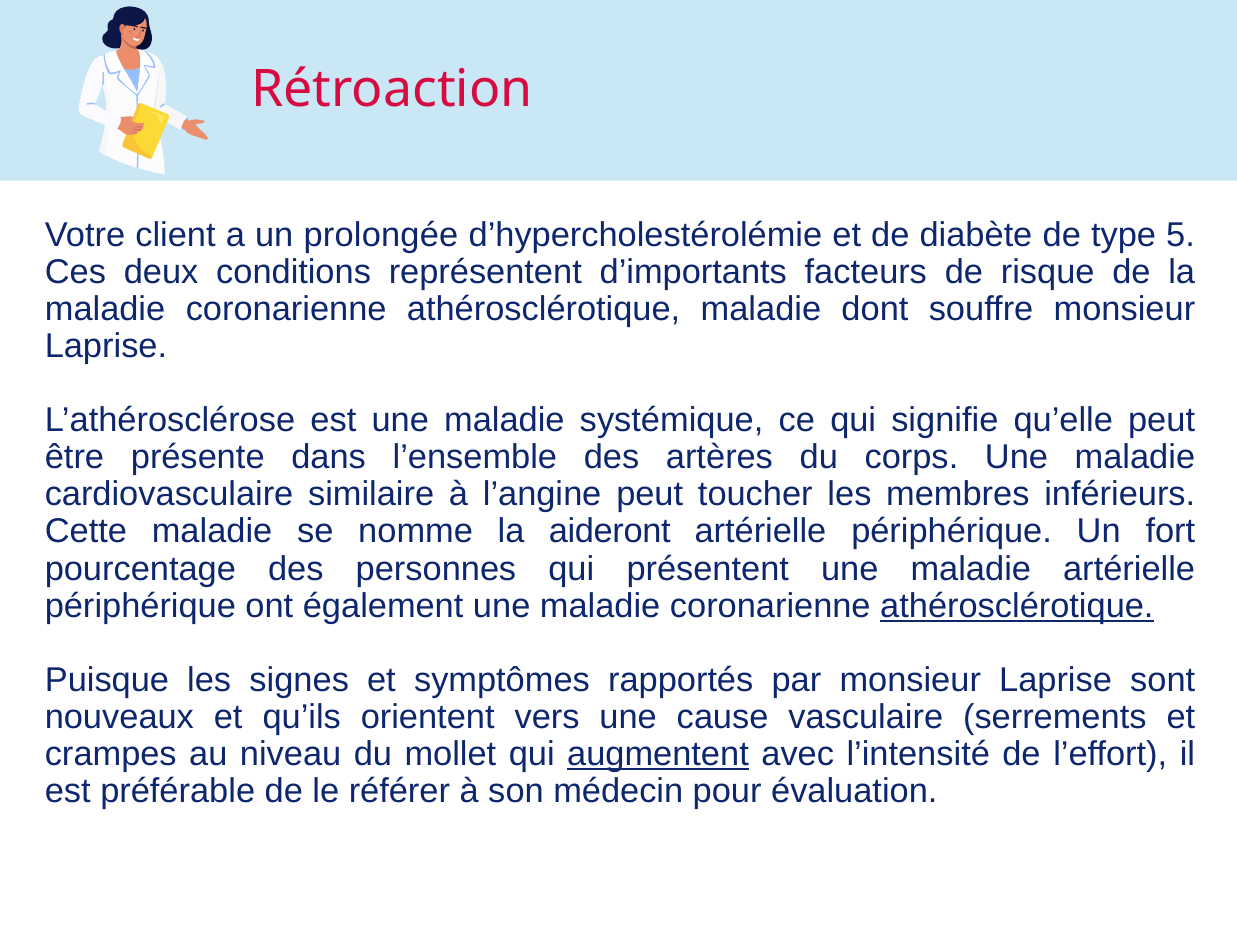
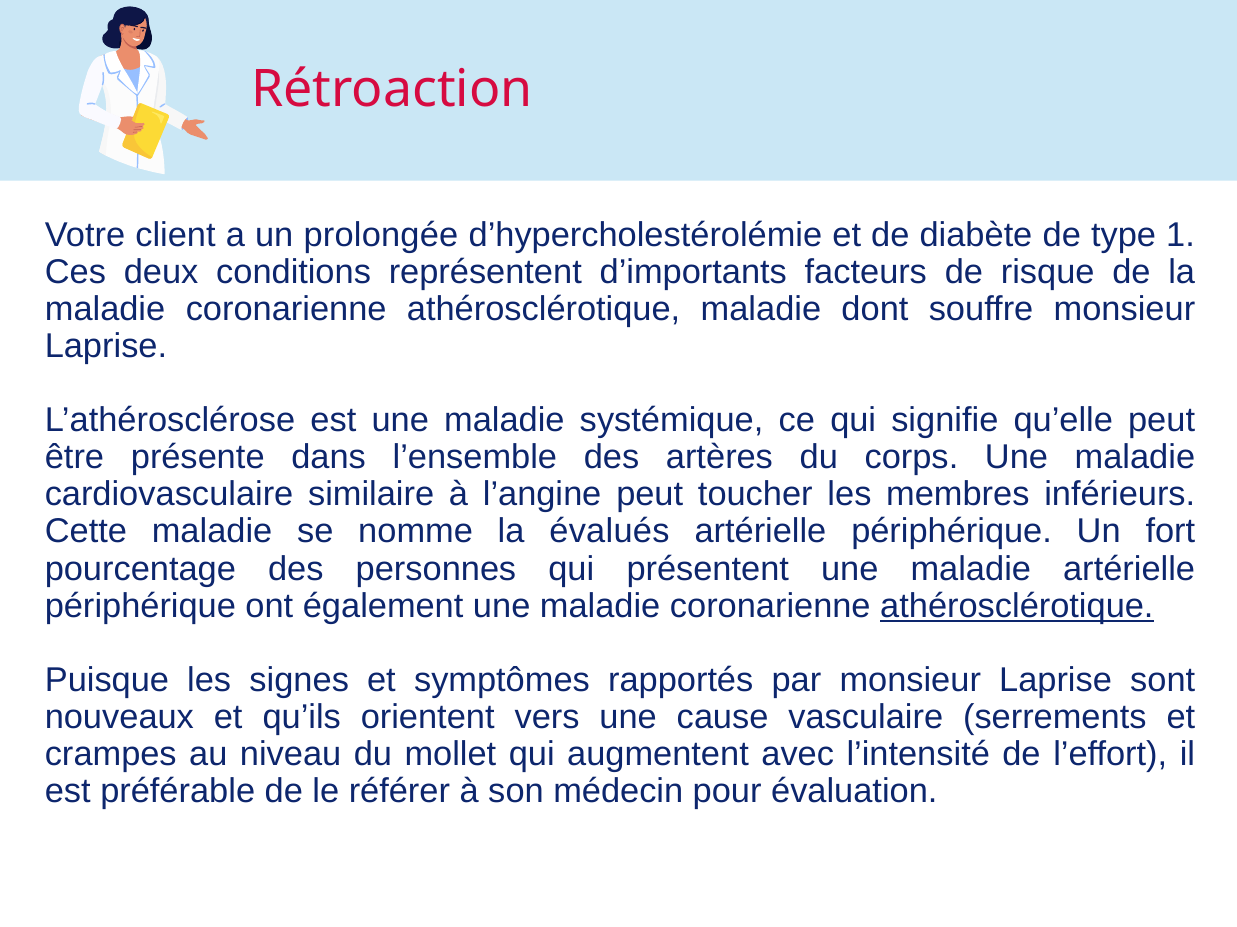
5: 5 -> 1
aideront: aideront -> évalués
augmentent underline: present -> none
